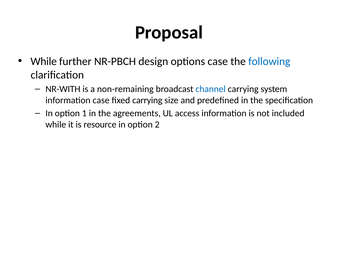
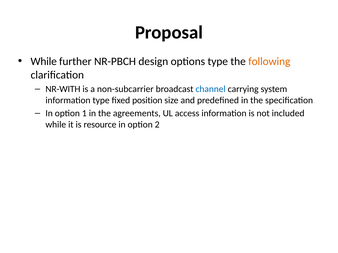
options case: case -> type
following colour: blue -> orange
non-remaining: non-remaining -> non-subcarrier
information case: case -> type
fixed carrying: carrying -> position
